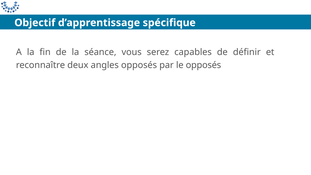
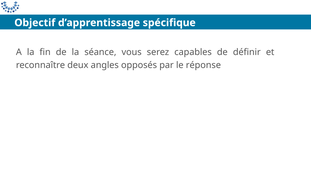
le opposés: opposés -> réponse
